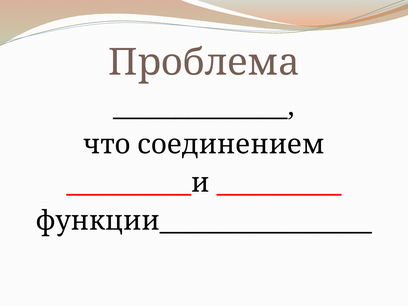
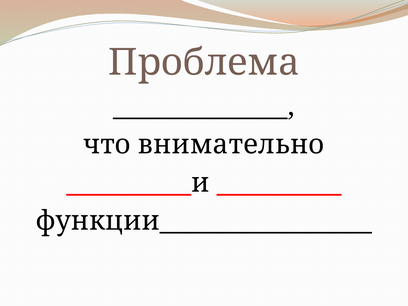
соединением: соединением -> внимательно
